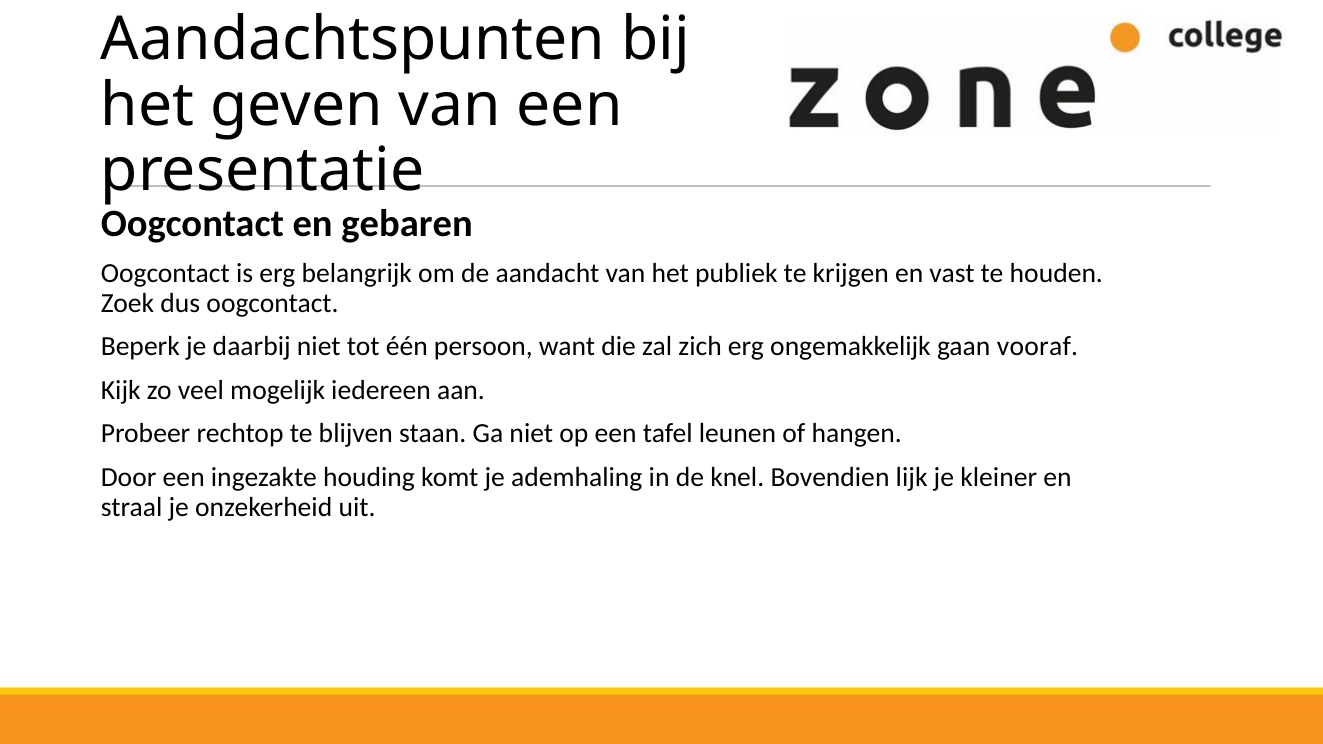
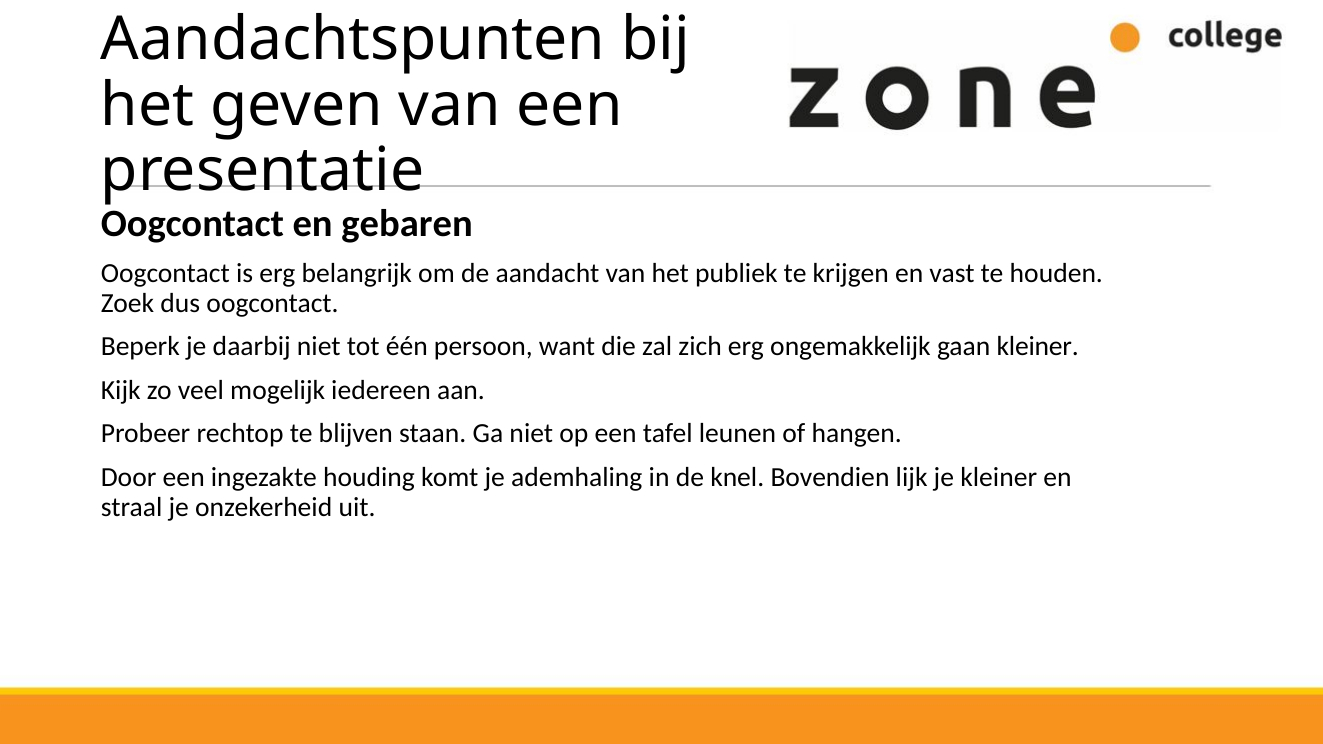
gaan vooraf: vooraf -> kleiner
